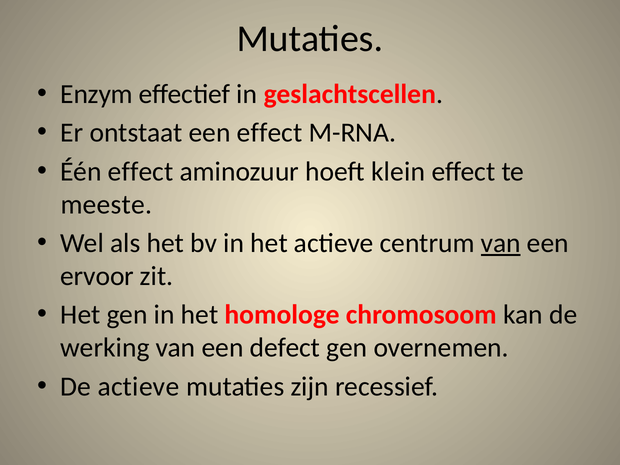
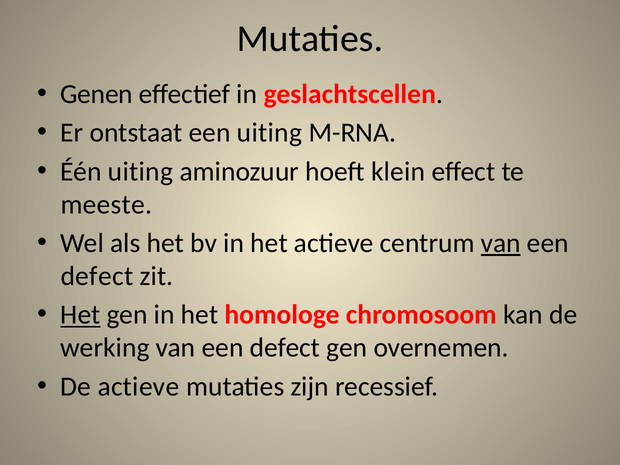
Enzym: Enzym -> Genen
een effect: effect -> uiting
Één effect: effect -> uiting
ervoor at (97, 276): ervoor -> defect
Het at (80, 315) underline: none -> present
